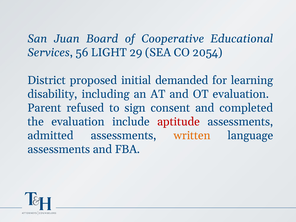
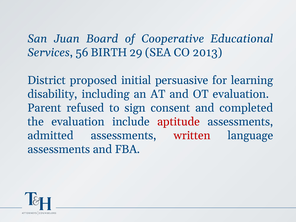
LIGHT: LIGHT -> BIRTH
2054: 2054 -> 2013
demanded: demanded -> persuasive
written colour: orange -> red
